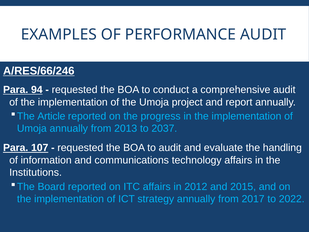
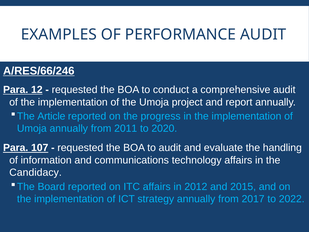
94: 94 -> 12
2013: 2013 -> 2011
2037: 2037 -> 2020
Institutions: Institutions -> Candidacy
